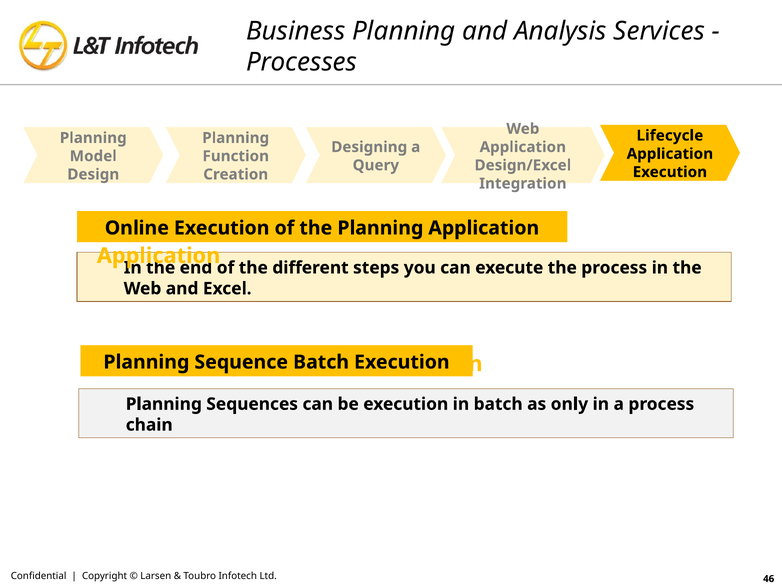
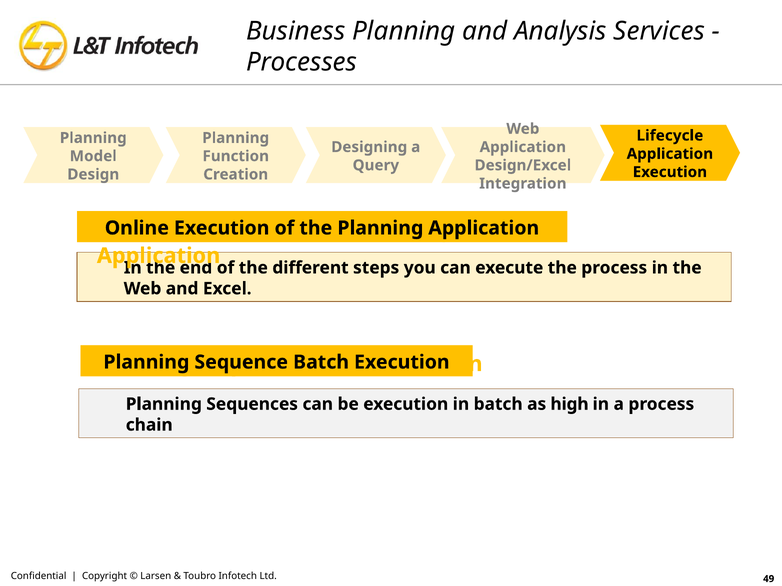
only: only -> high
46: 46 -> 49
